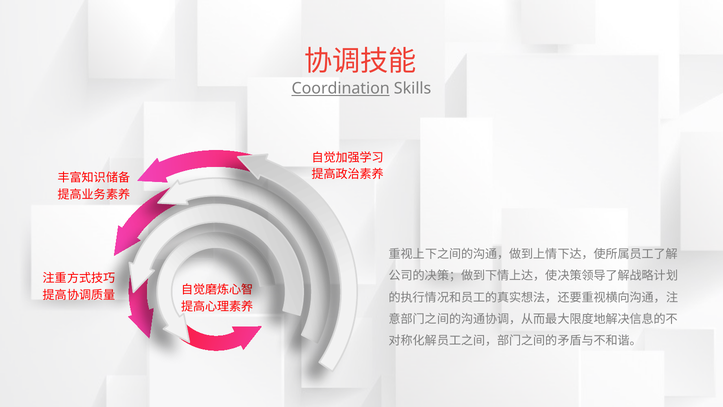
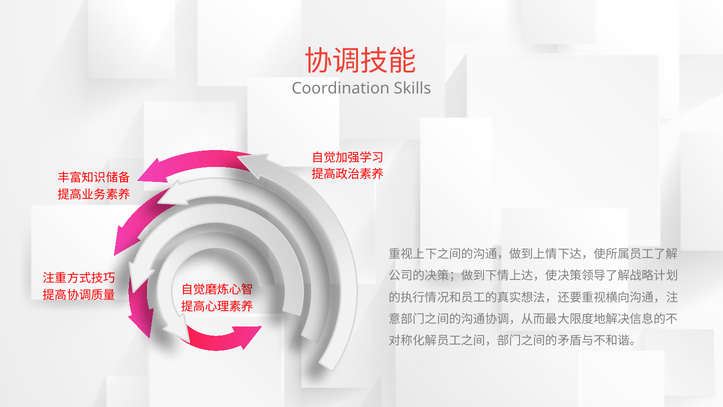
Coordination underline: present -> none
